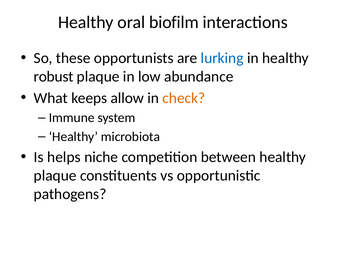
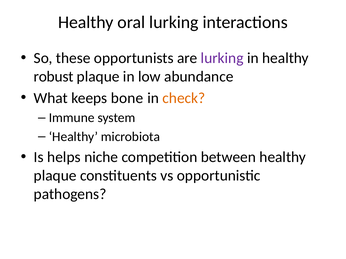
oral biofilm: biofilm -> lurking
lurking at (222, 58) colour: blue -> purple
allow: allow -> bone
